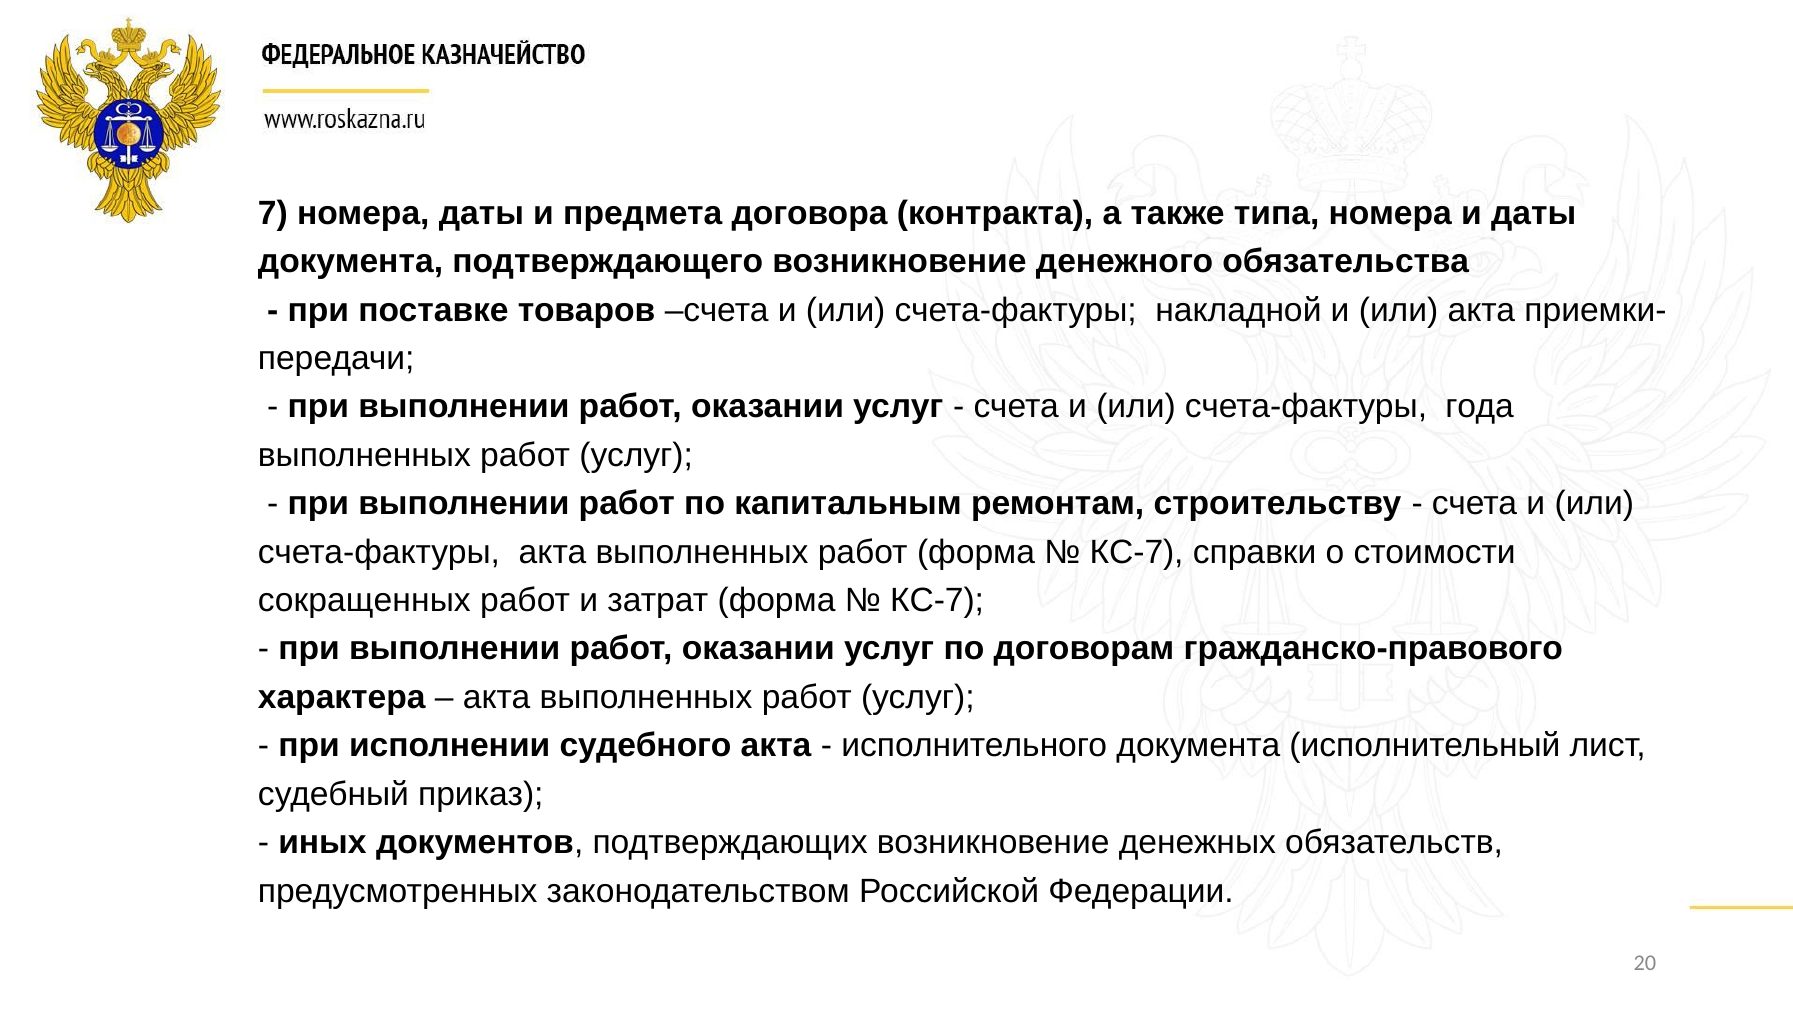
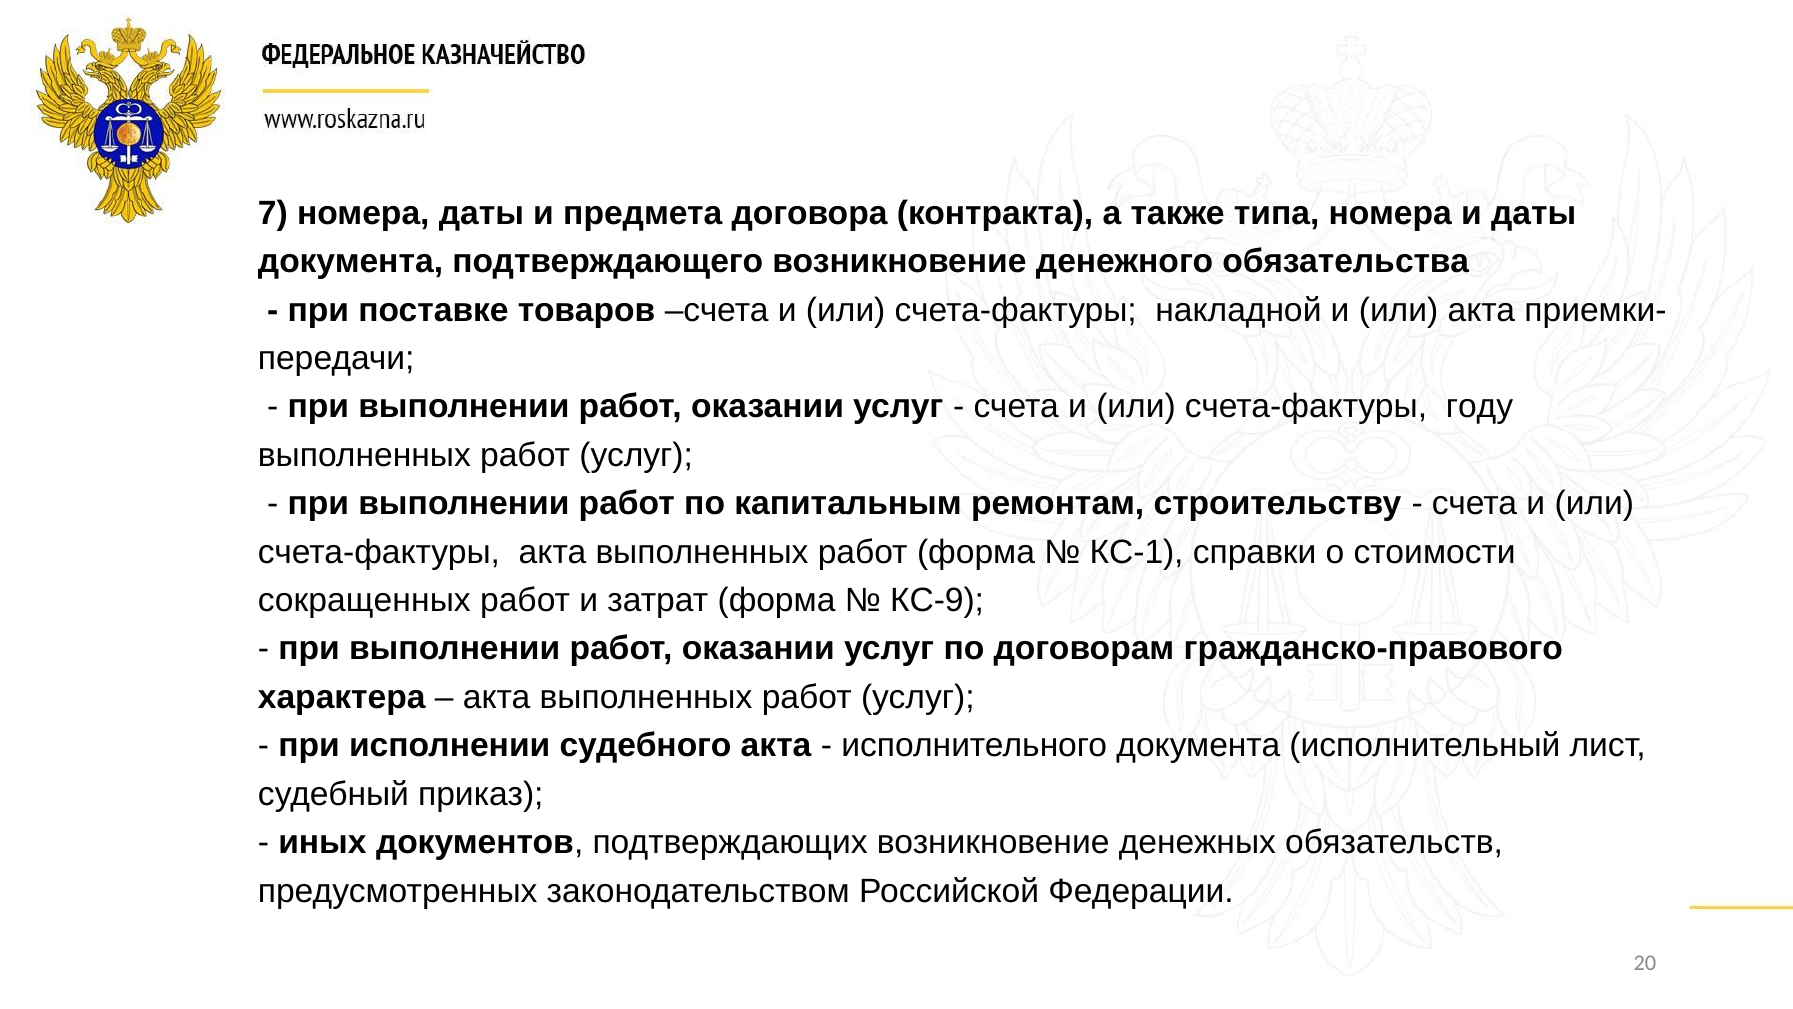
года: года -> году
КС-7 at (1137, 552): КС-7 -> КС-1
КС-7 at (937, 600): КС-7 -> КС-9
